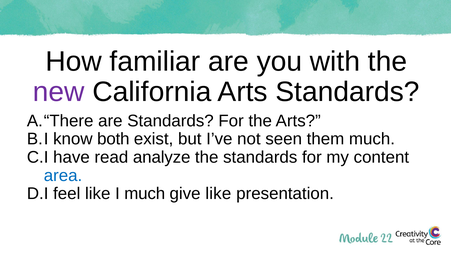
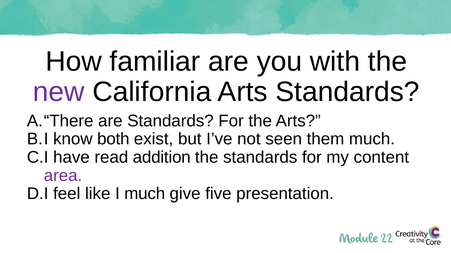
analyze: analyze -> addition
area colour: blue -> purple
give like: like -> five
